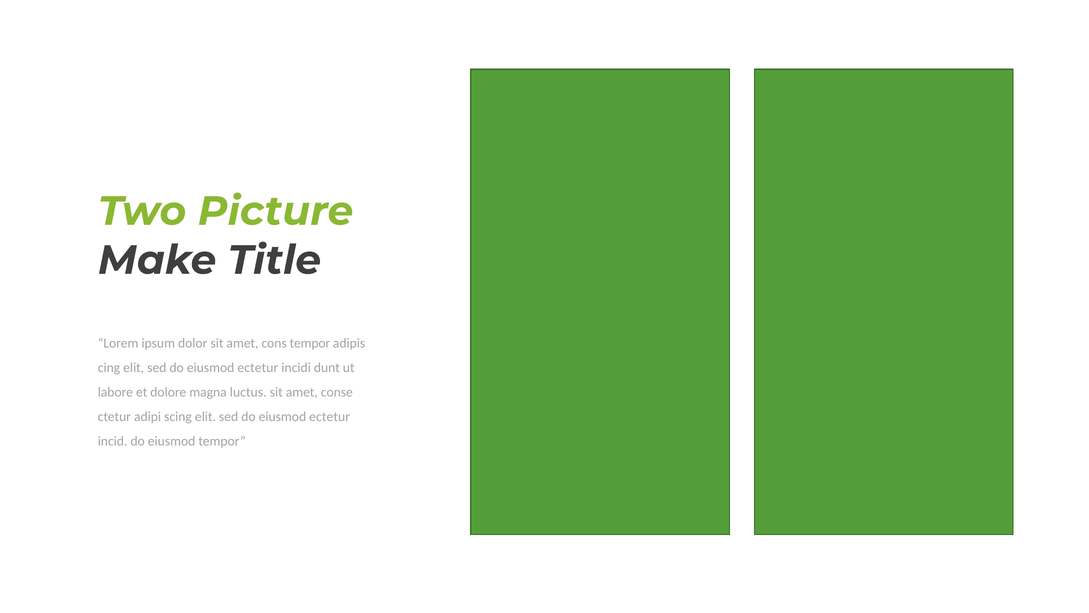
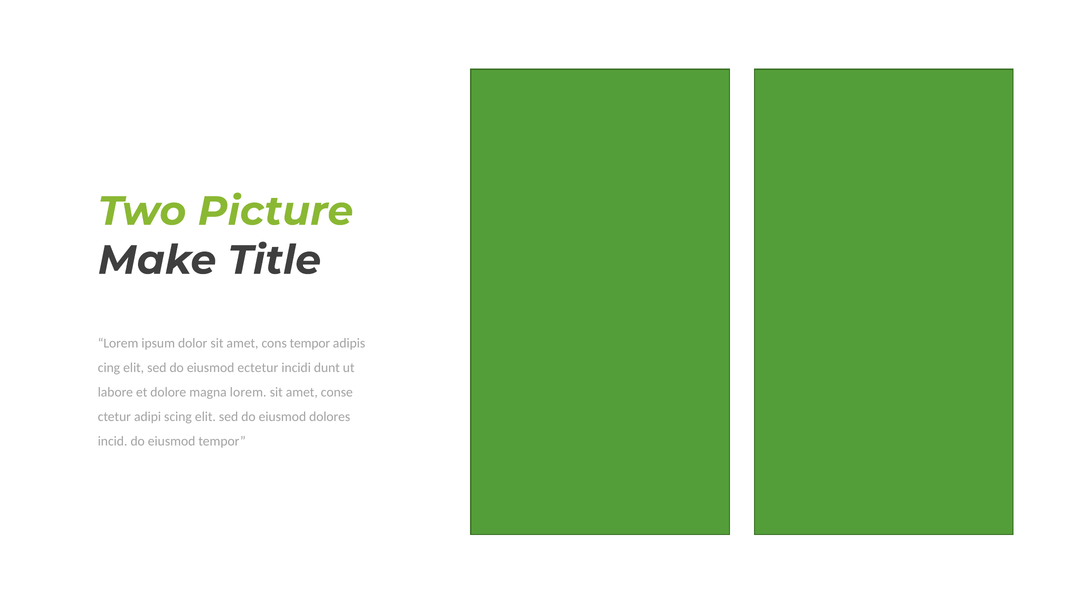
magna luctus: luctus -> lorem
ectetur at (330, 416): ectetur -> dolores
